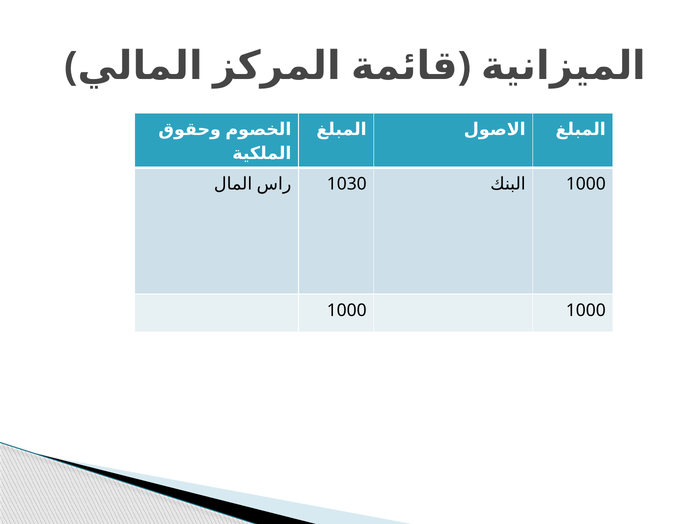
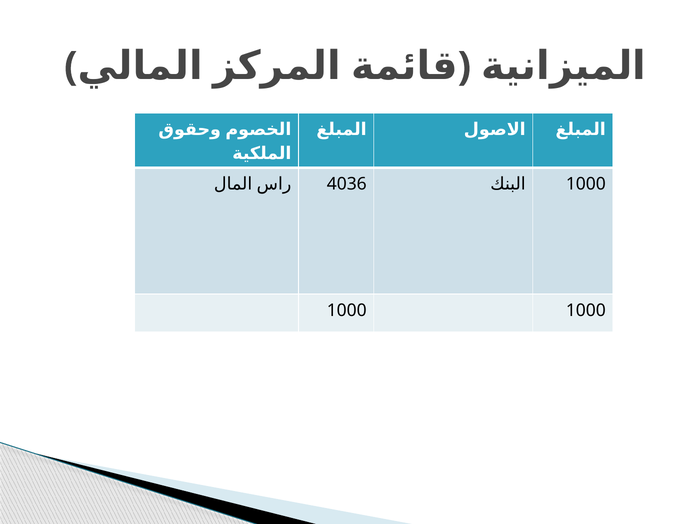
1030: 1030 -> 4036
